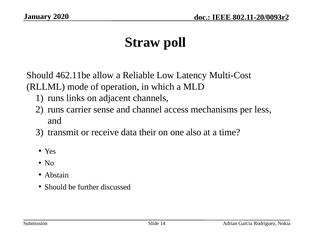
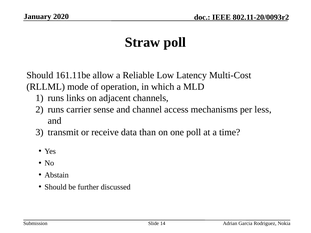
462.11be: 462.11be -> 161.11be
their: their -> than
one also: also -> poll
